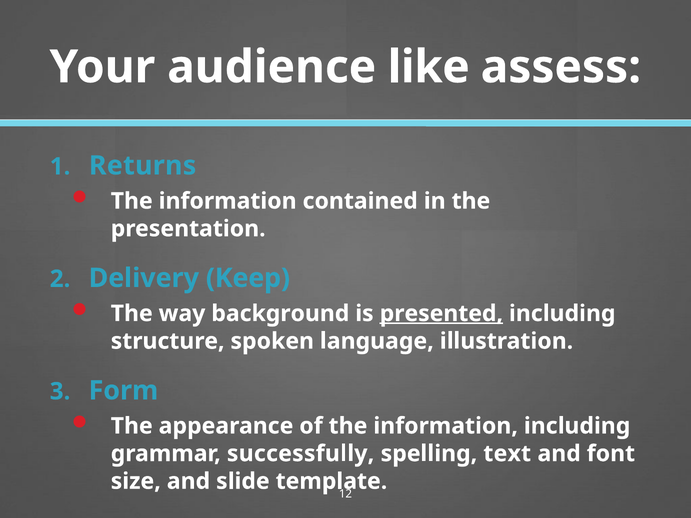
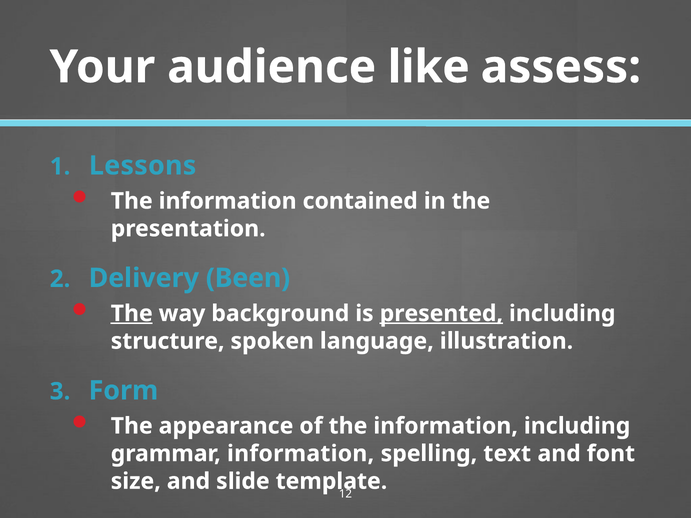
Returns: Returns -> Lessons
Keep: Keep -> Been
The at (132, 314) underline: none -> present
grammar successfully: successfully -> information
